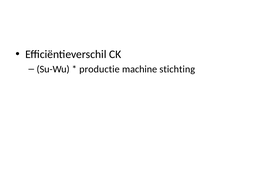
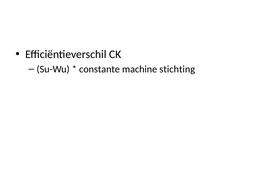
productie: productie -> constante
